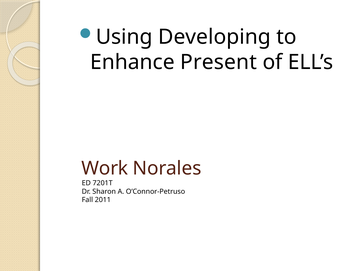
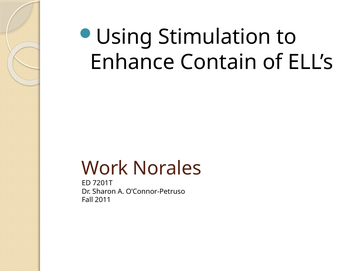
Developing: Developing -> Stimulation
Present: Present -> Contain
